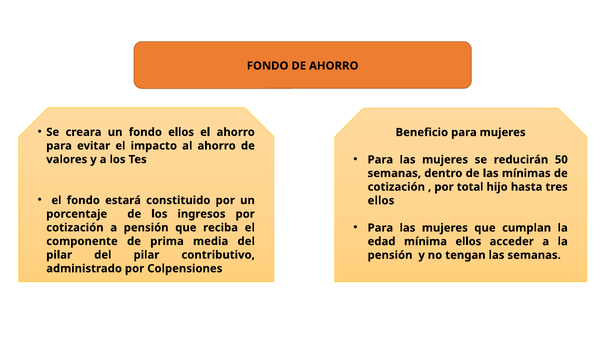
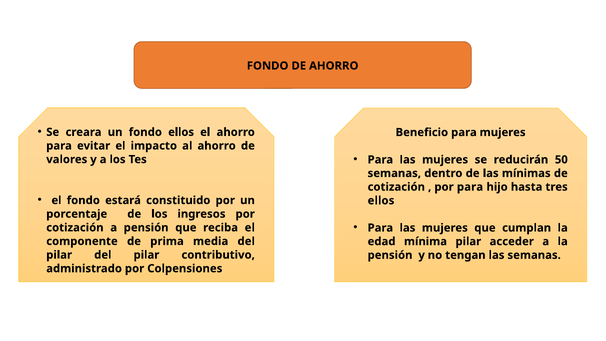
por total: total -> para
mínima ellos: ellos -> pilar
